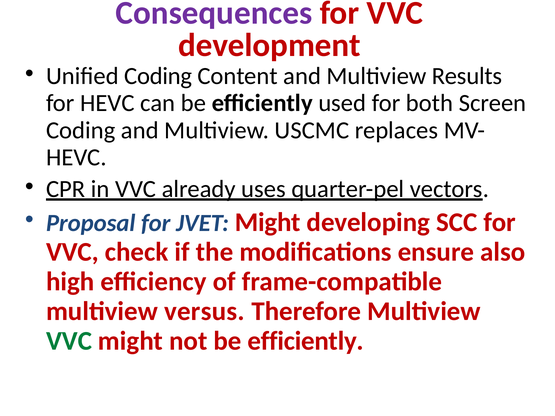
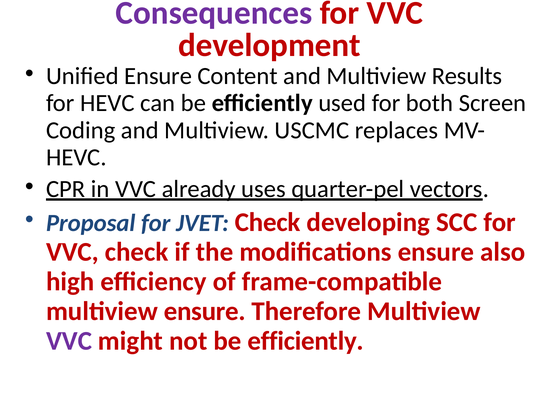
Unified Coding: Coding -> Ensure
JVET Might: Might -> Check
multiview versus: versus -> ensure
VVC at (69, 341) colour: green -> purple
